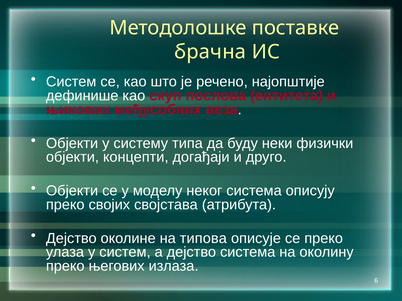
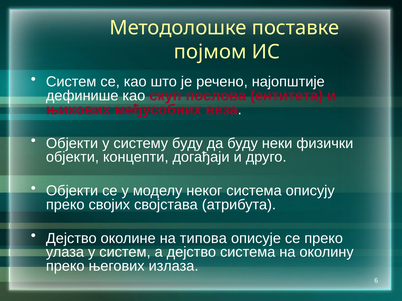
брачна: брачна -> појмом
систему типа: типа -> буду
